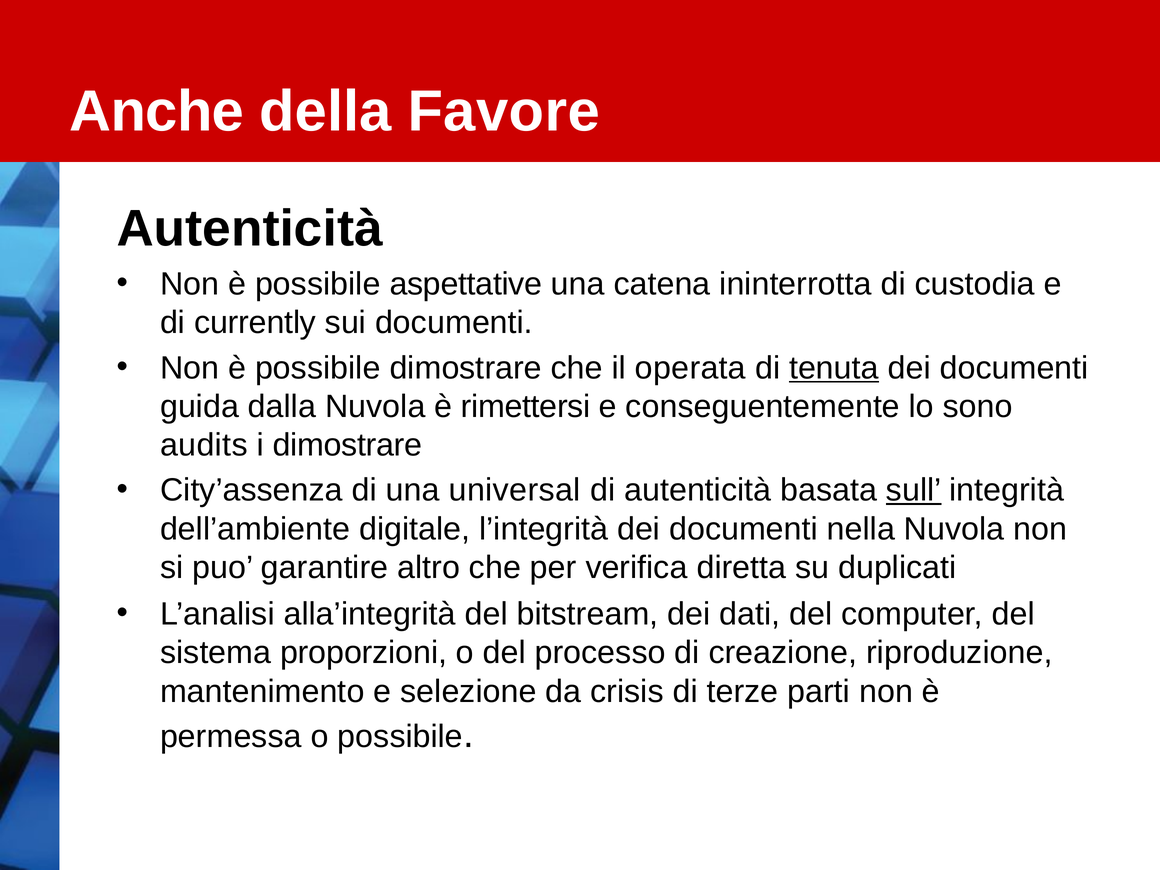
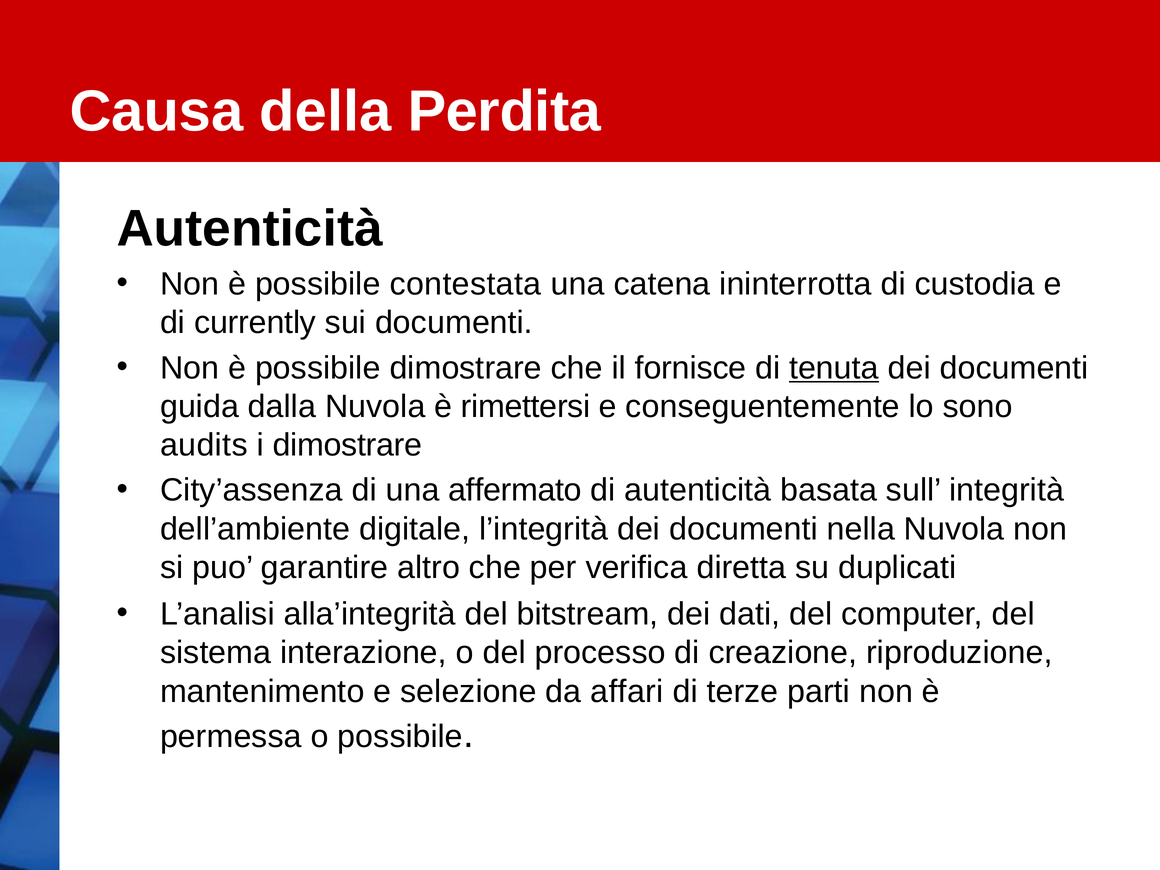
Anche: Anche -> Causa
Favore: Favore -> Perdita
aspettative: aspettative -> contestata
operata: operata -> fornisce
universal: universal -> affermato
sull underline: present -> none
proporzioni: proporzioni -> interazione
crisis: crisis -> affari
